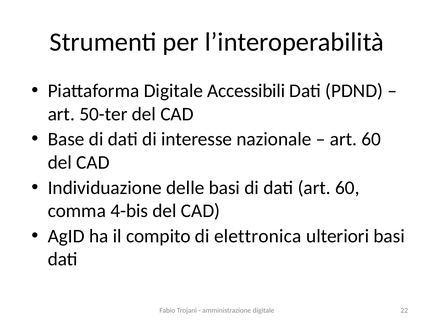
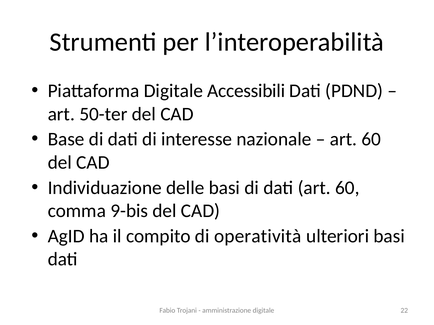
4-bis: 4-bis -> 9-bis
elettronica: elettronica -> operatività
